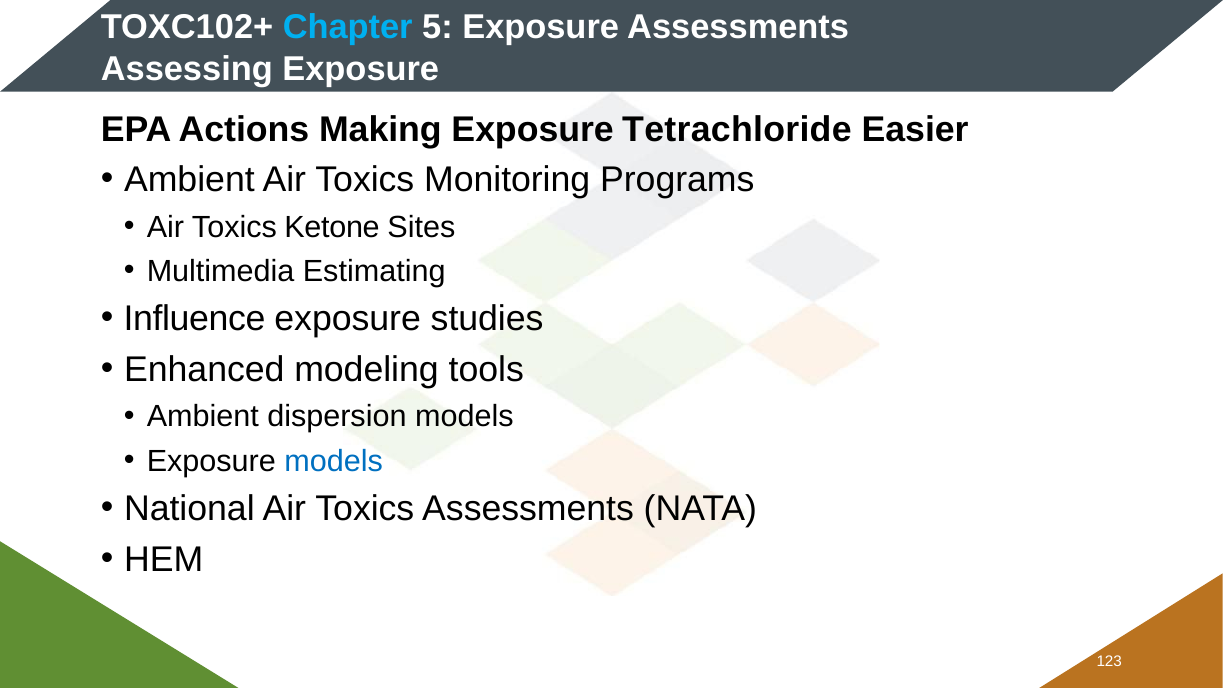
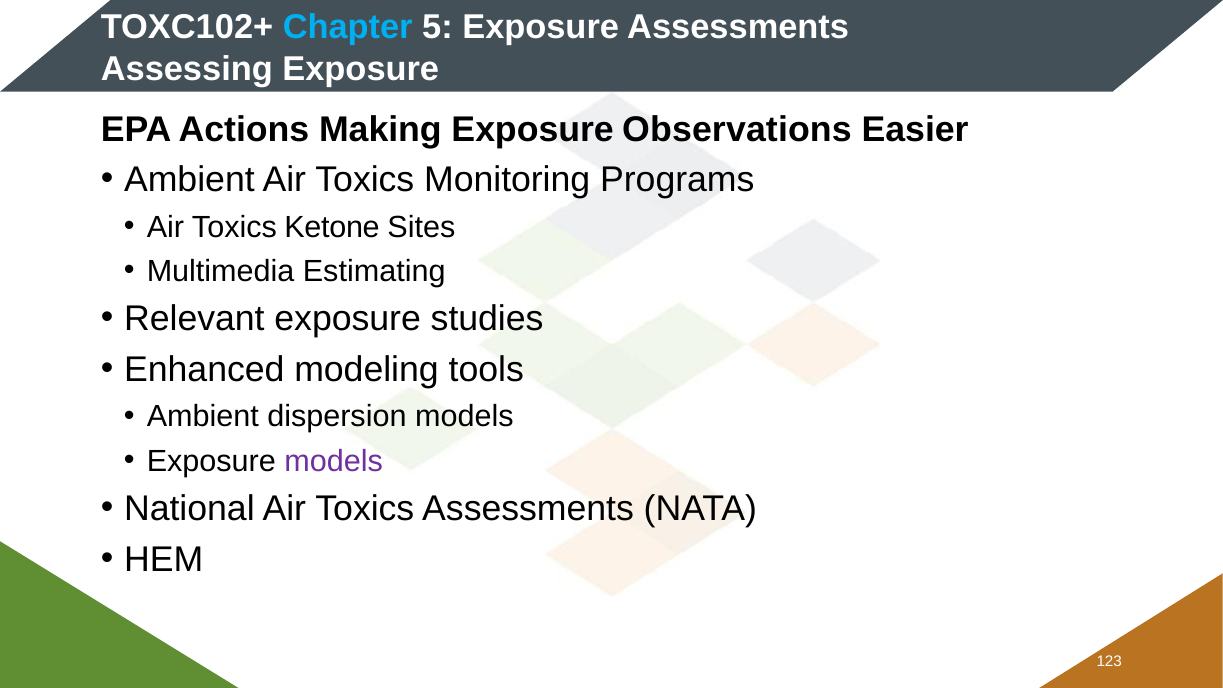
Tetrachloride: Tetrachloride -> Observations
Influence: Influence -> Relevant
models at (334, 461) colour: blue -> purple
